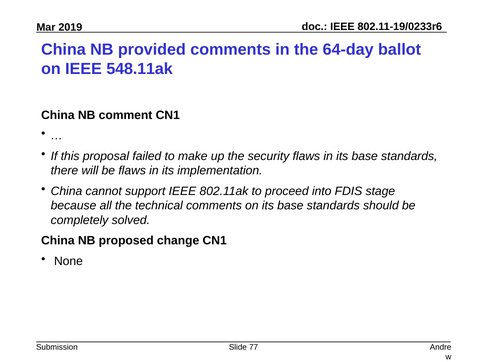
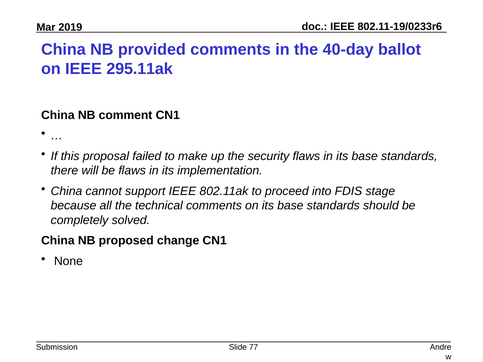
64-day: 64-day -> 40-day
548.11ak: 548.11ak -> 295.11ak
